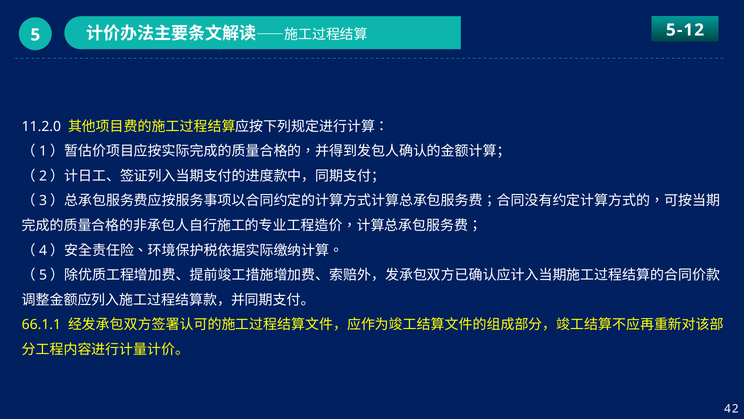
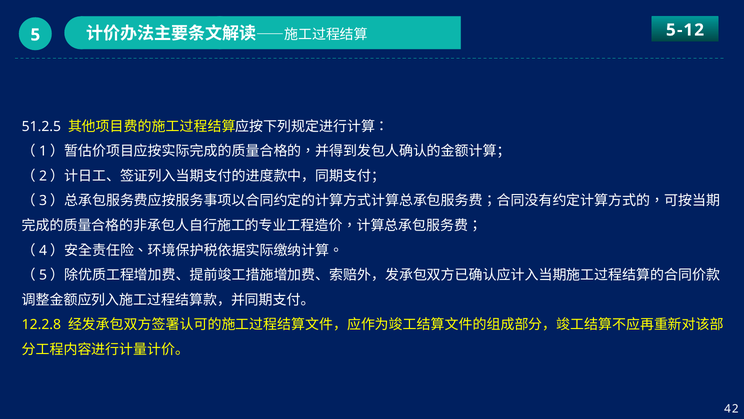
11.2.0: 11.2.0 -> 51.2.5
66.1.1: 66.1.1 -> 12.2.8
